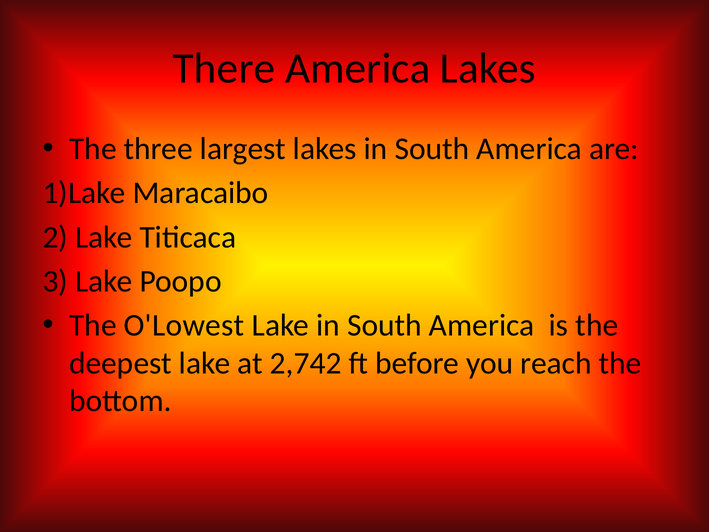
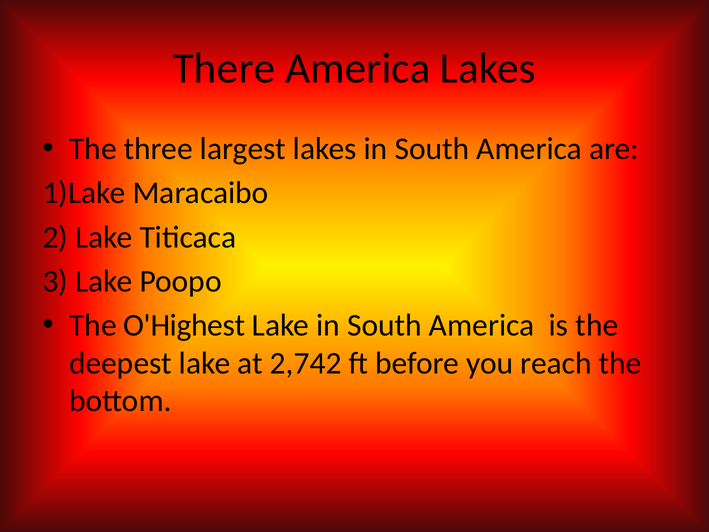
O'Lowest: O'Lowest -> O'Highest
